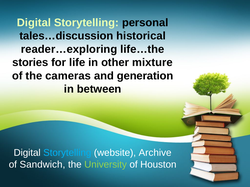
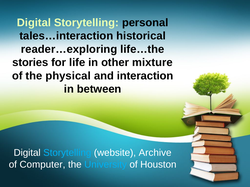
tales…discussion: tales…discussion -> tales…interaction
cameras: cameras -> physical
generation: generation -> interaction
Sandwich: Sandwich -> Computer
University colour: light green -> light blue
